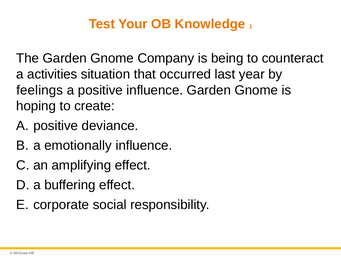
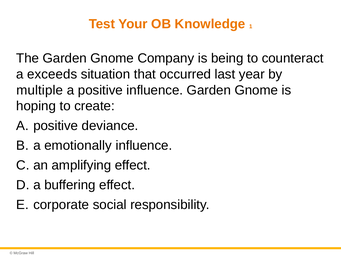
activities: activities -> exceeds
feelings: feelings -> multiple
